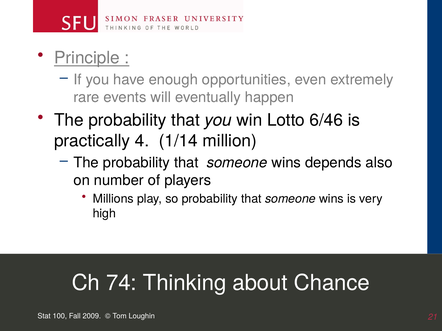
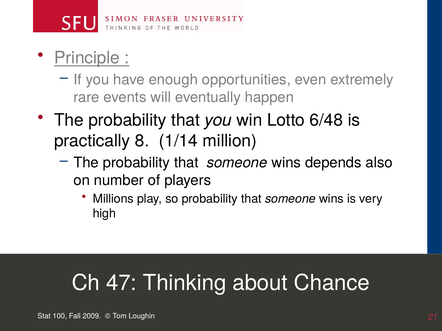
6/46: 6/46 -> 6/48
4: 4 -> 8
74: 74 -> 47
